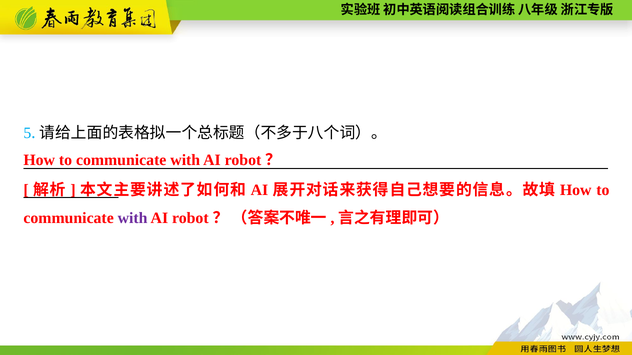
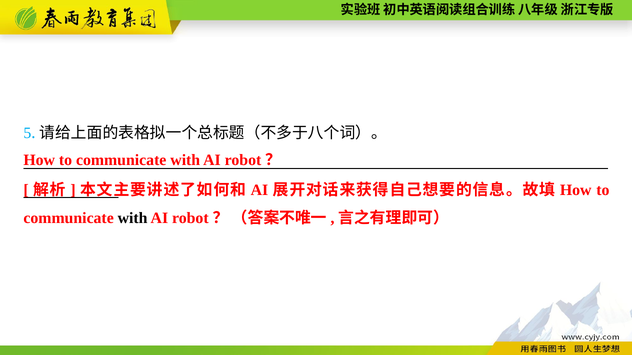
with at (133, 219) colour: purple -> black
